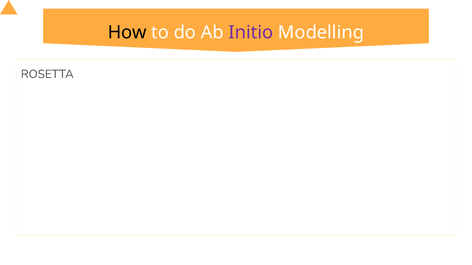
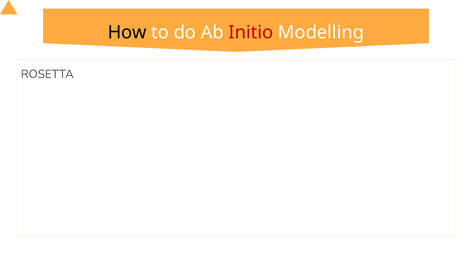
Initio colour: purple -> red
